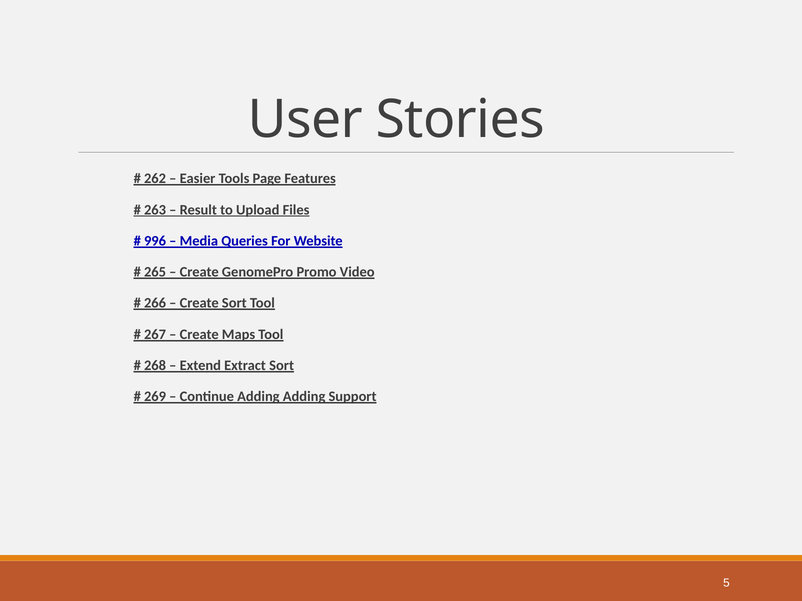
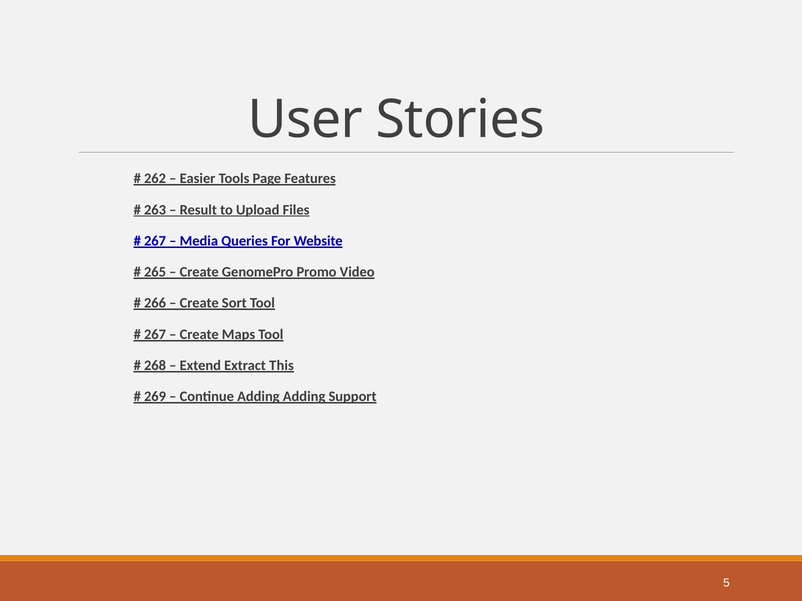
996 at (155, 241): 996 -> 267
Extract Sort: Sort -> This
